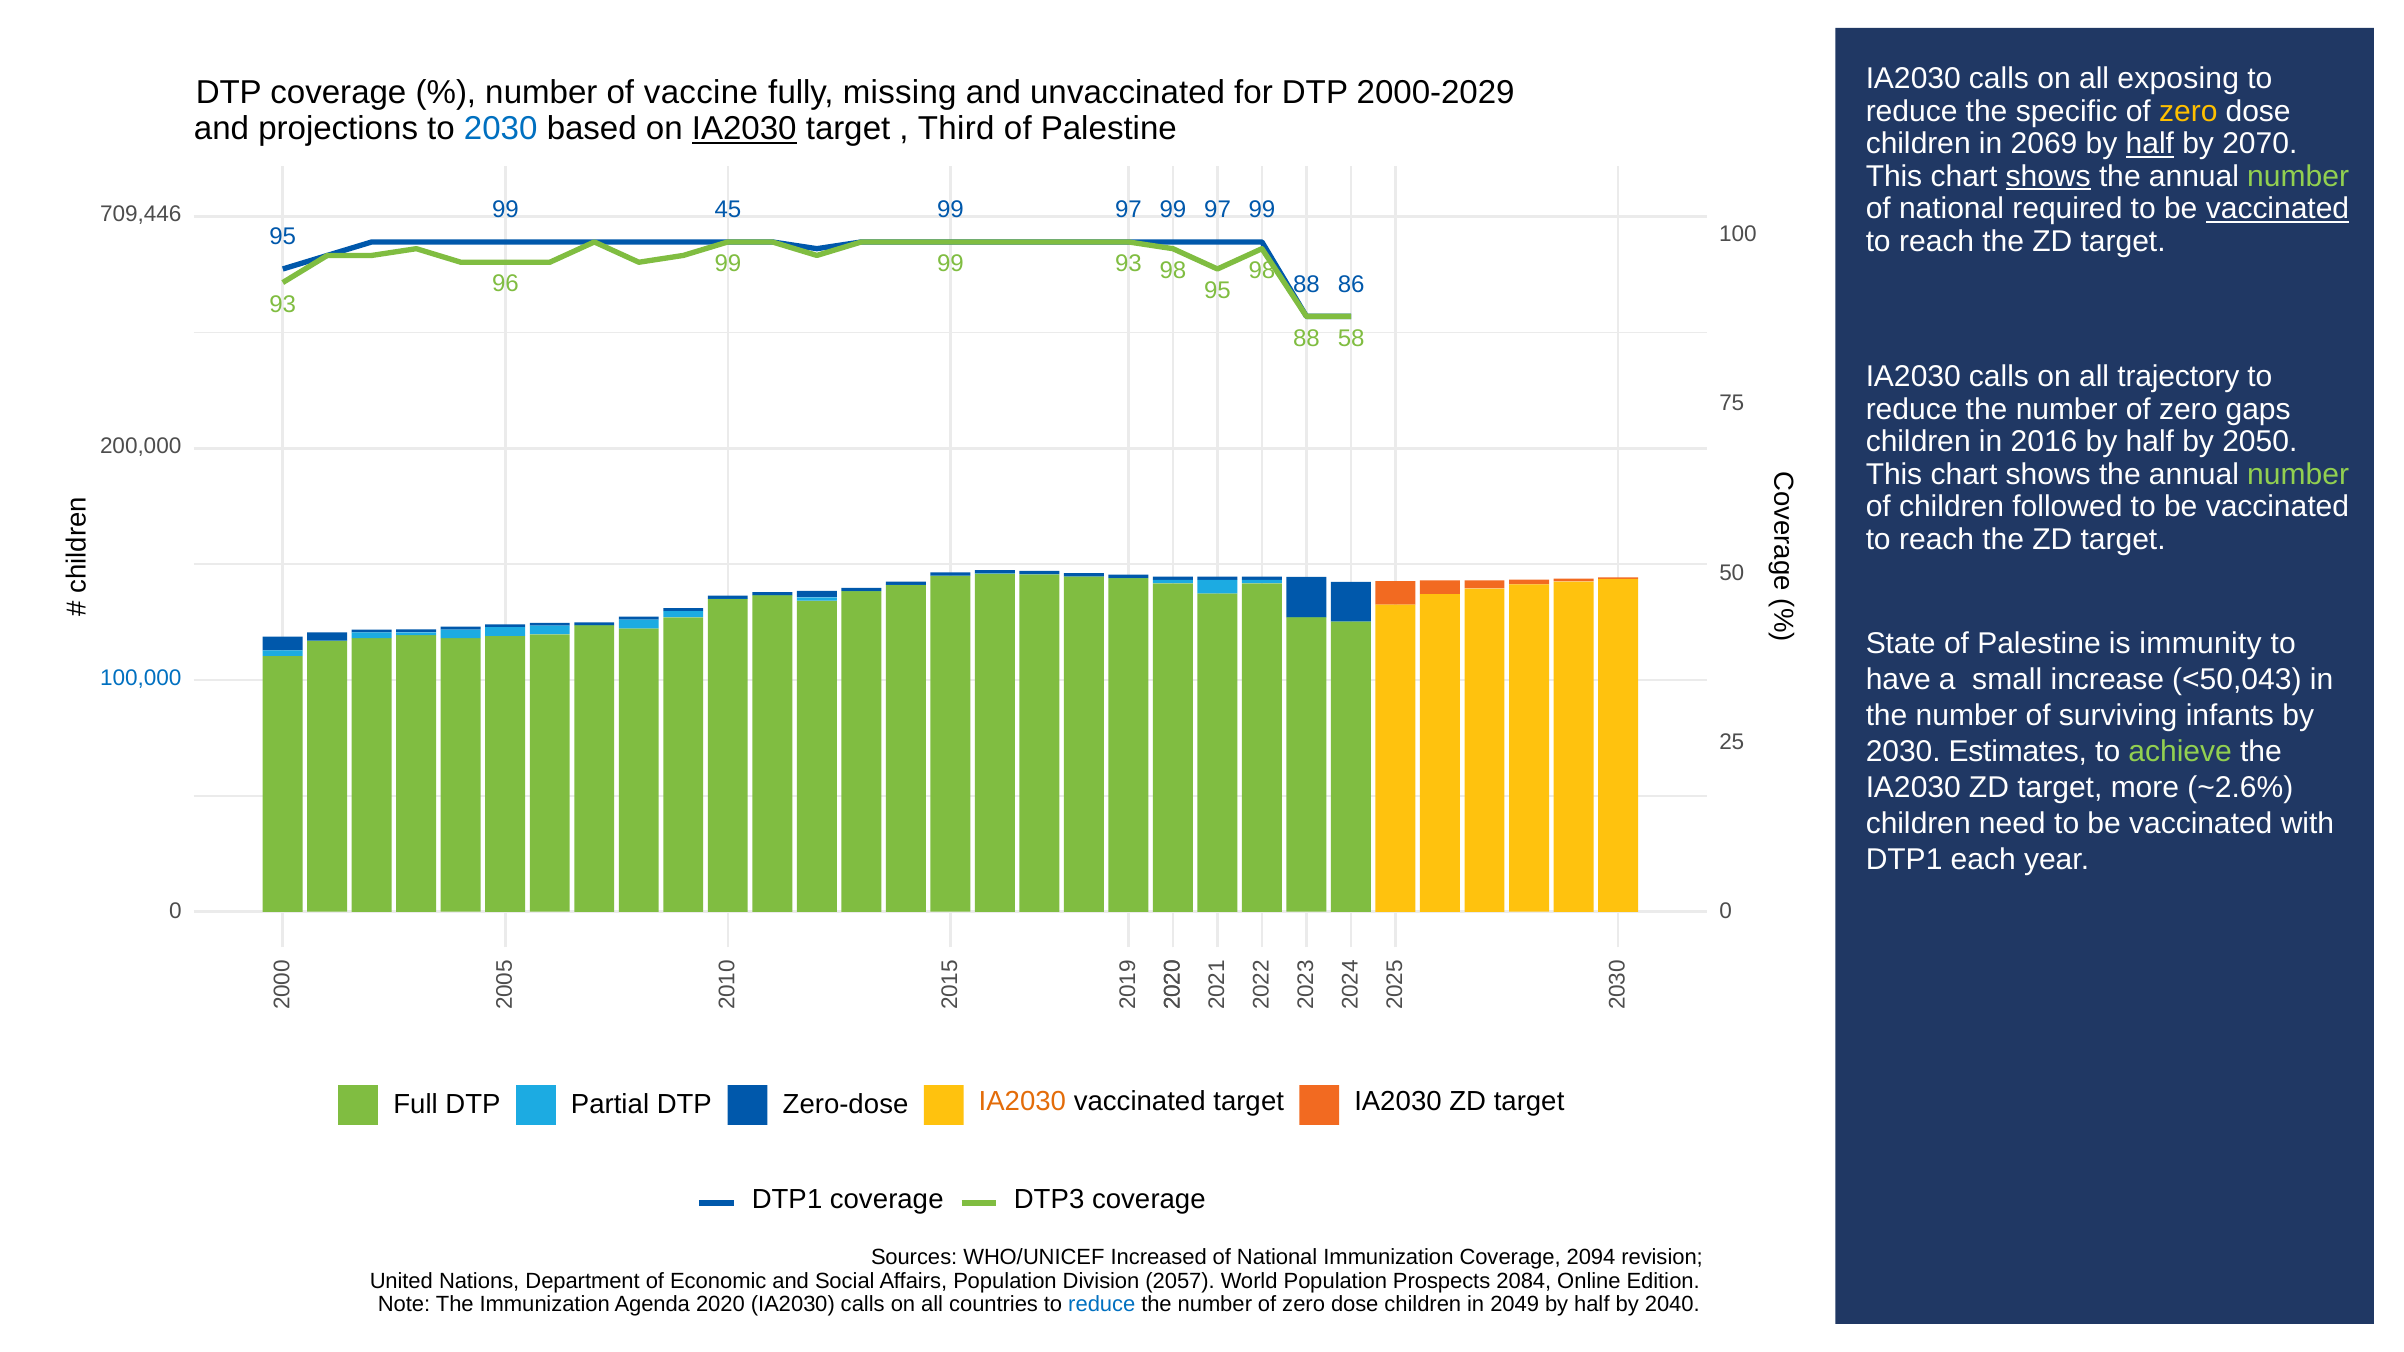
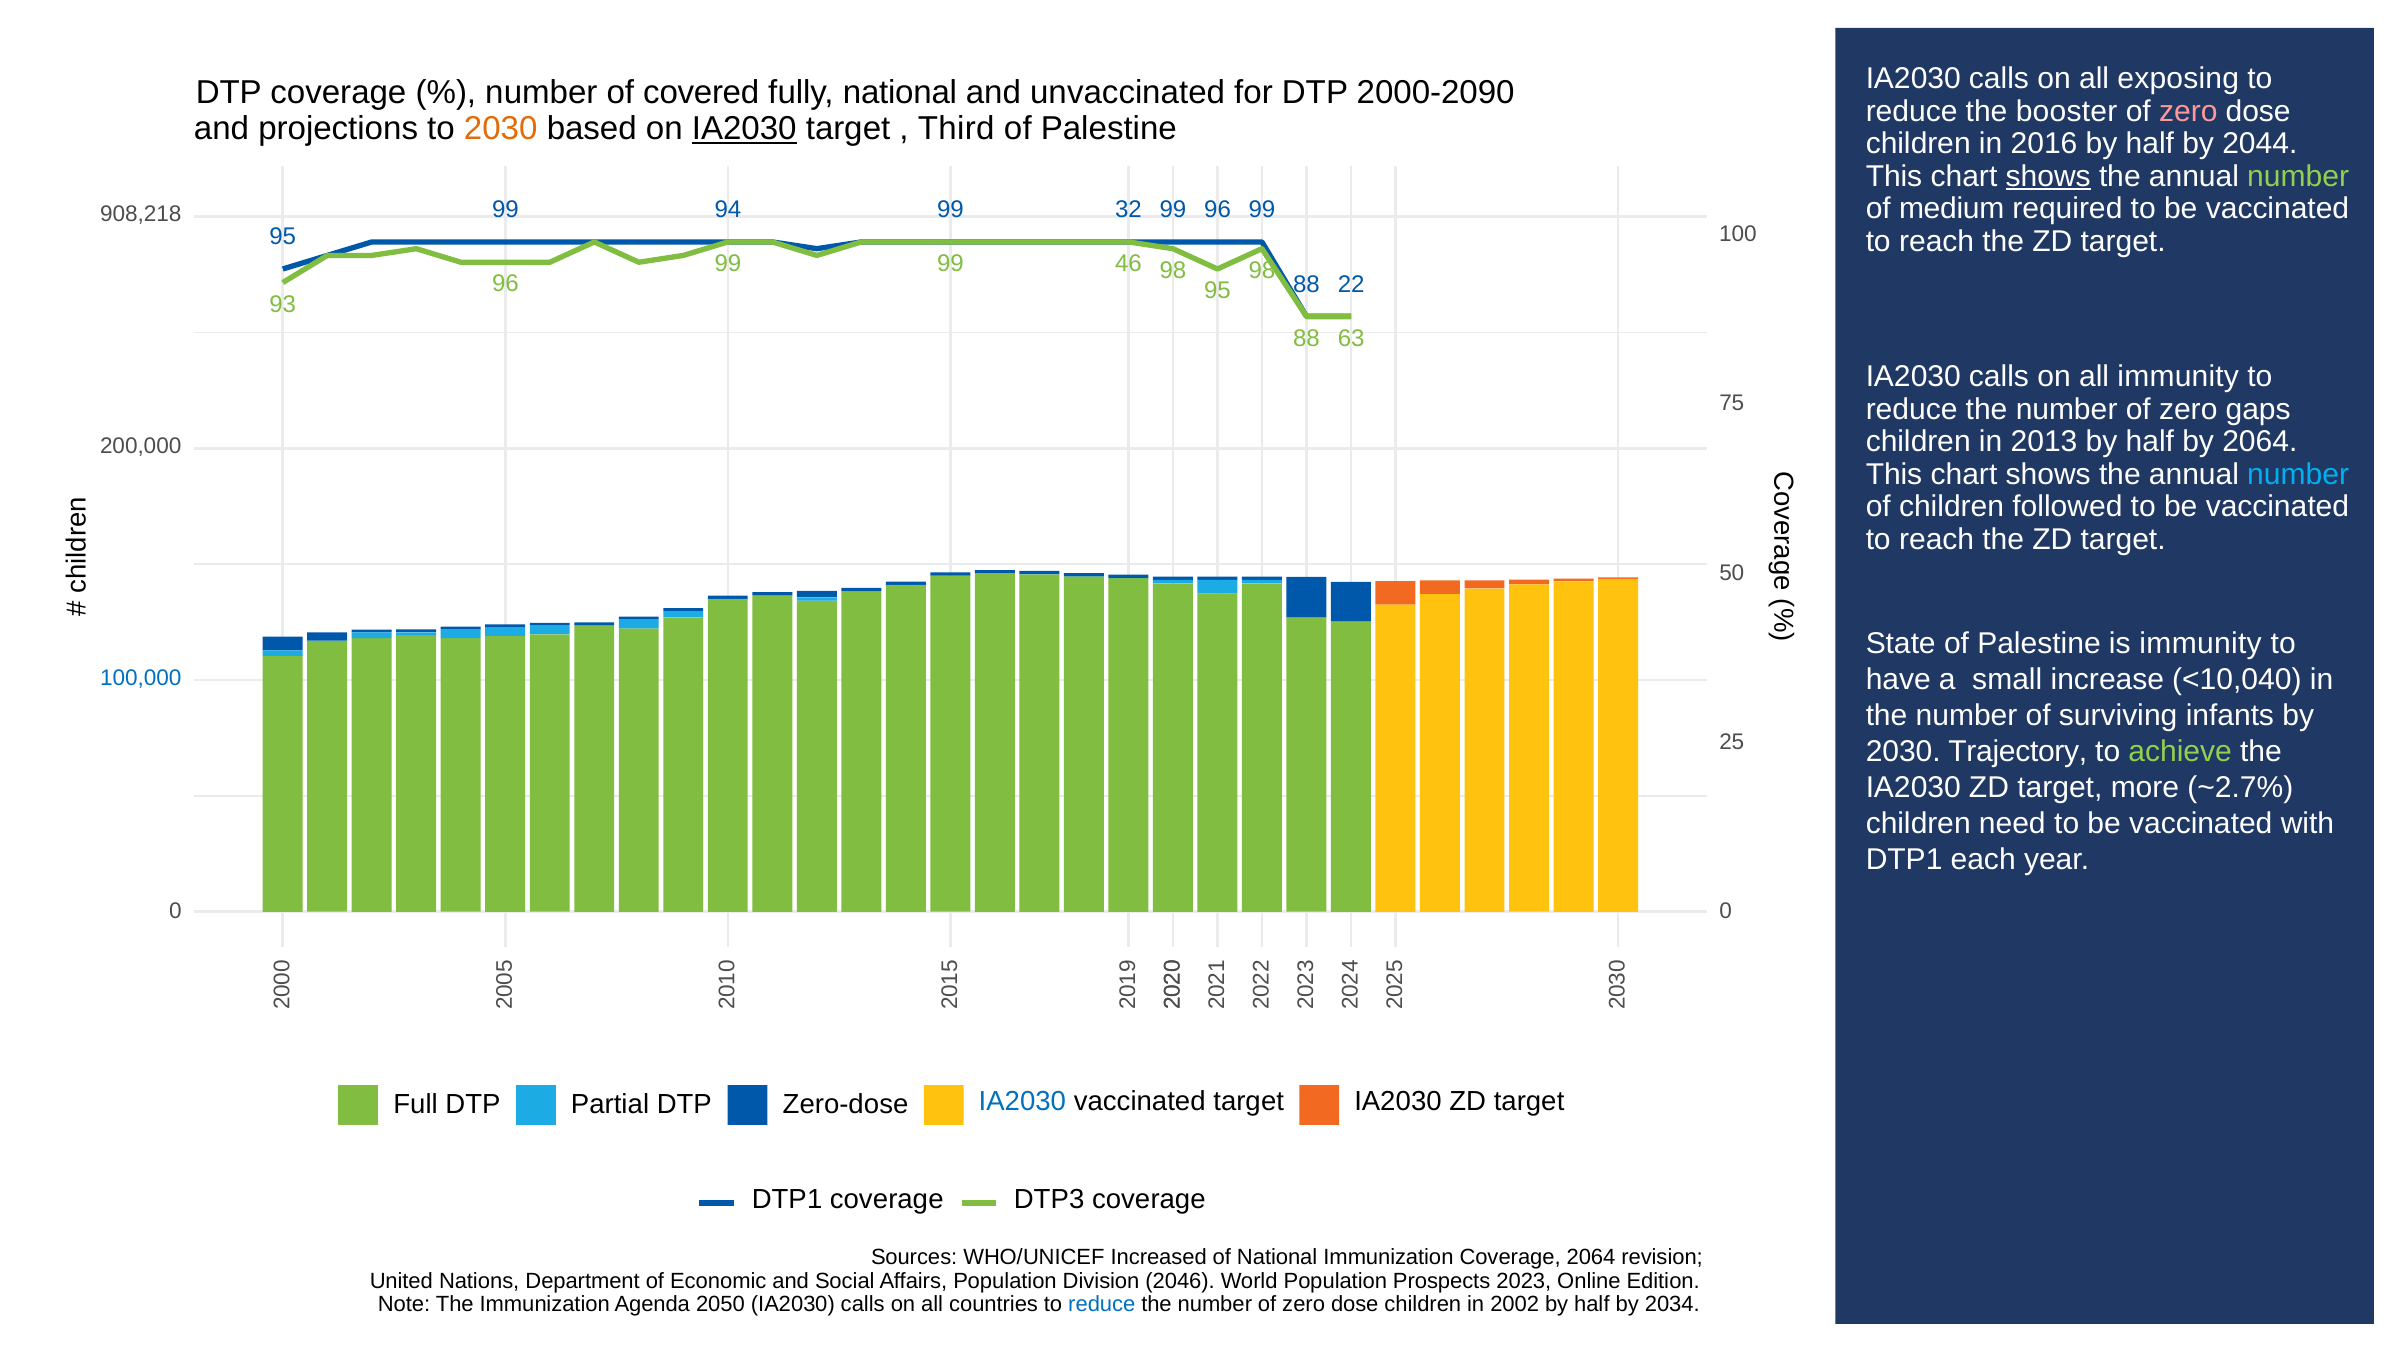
vaccine: vaccine -> covered
fully missing: missing -> national
2000-2029: 2000-2029 -> 2000-2090
specific: specific -> booster
zero at (2188, 111) colour: yellow -> pink
2030 at (501, 129) colour: blue -> orange
2069: 2069 -> 2016
half at (2150, 144) underline: present -> none
2070: 2070 -> 2044
national at (1952, 209): national -> medium
vaccinated at (2277, 209) underline: present -> none
45: 45 -> 94
97 at (1128, 210): 97 -> 32
97 at (1218, 210): 97 -> 96
709,446: 709,446 -> 908,218
99 93: 93 -> 46
86: 86 -> 22
58: 58 -> 63
all trajectory: trajectory -> immunity
2016: 2016 -> 2013
by 2050: 2050 -> 2064
number at (2298, 474) colour: light green -> light blue
<50,043: <50,043 -> <10,040
Estimates: Estimates -> Trajectory
~2.6%: ~2.6% -> ~2.7%
IA2030 at (1022, 1101) colour: orange -> blue
Coverage 2094: 2094 -> 2064
2057: 2057 -> 2046
2084: 2084 -> 2023
2020: 2020 -> 2050
2049: 2049 -> 2002
2040: 2040 -> 2034
